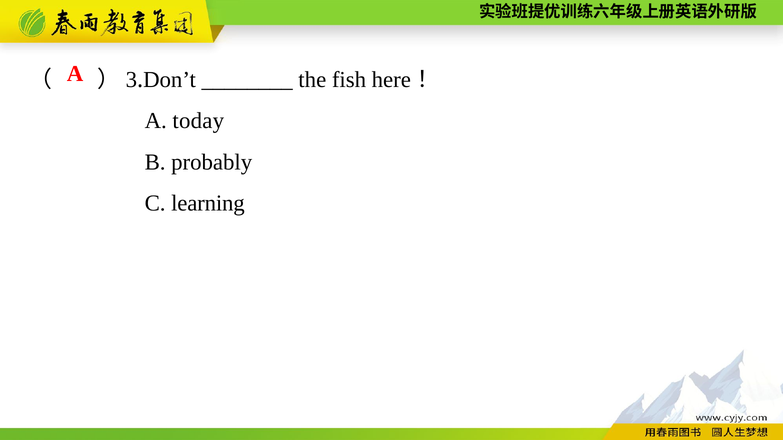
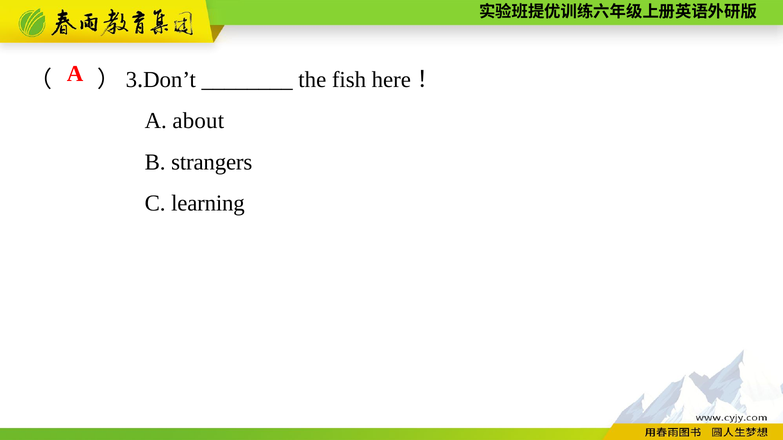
today: today -> about
probably: probably -> strangers
